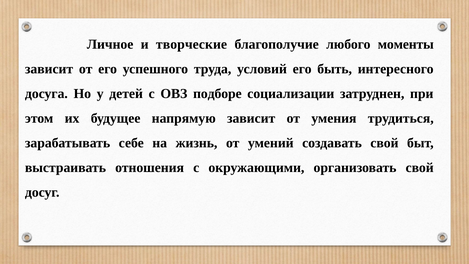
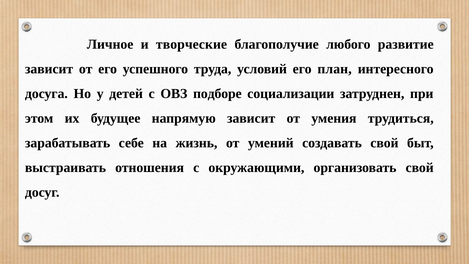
моменты: моменты -> развитие
быть: быть -> план
